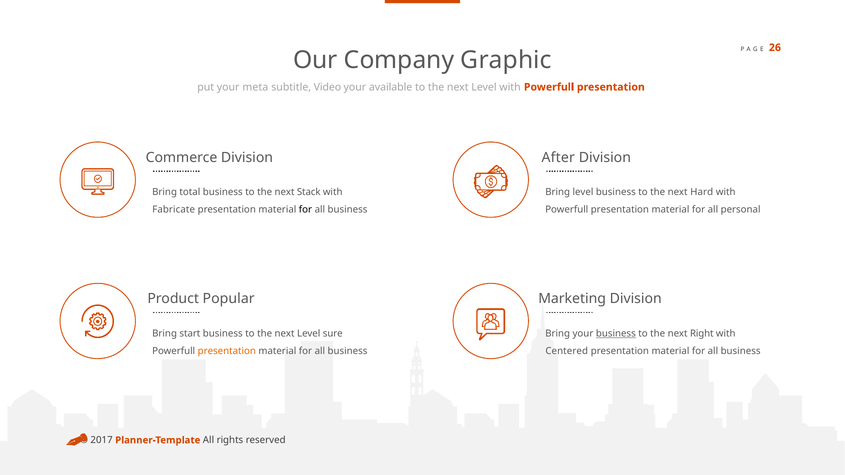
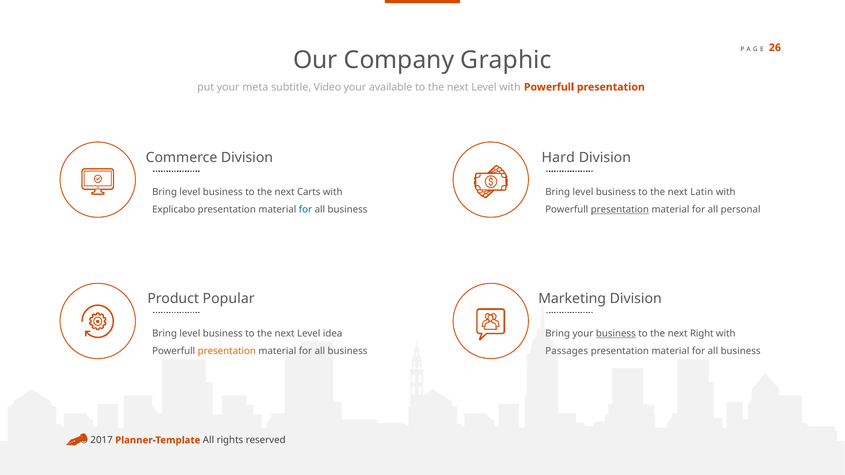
After: After -> Hard
total at (190, 192): total -> level
Stack: Stack -> Carts
Hard: Hard -> Latin
Fabricate: Fabricate -> Explicabo
for at (305, 210) colour: black -> blue
presentation at (620, 210) underline: none -> present
start at (190, 334): start -> level
sure: sure -> idea
Centered: Centered -> Passages
